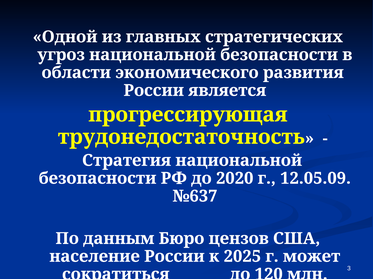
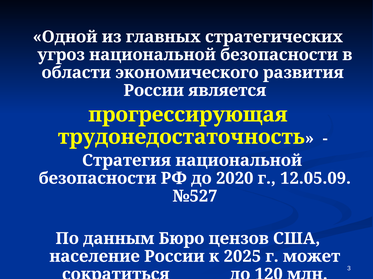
№637: №637 -> №527
